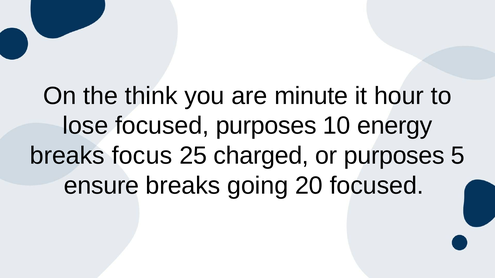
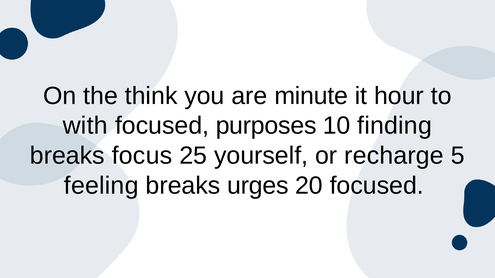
lose: lose -> with
energy: energy -> finding
charged: charged -> yourself
or purposes: purposes -> recharge
ensure: ensure -> feeling
going: going -> urges
